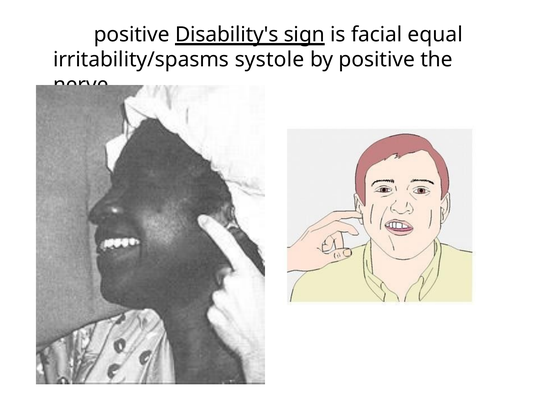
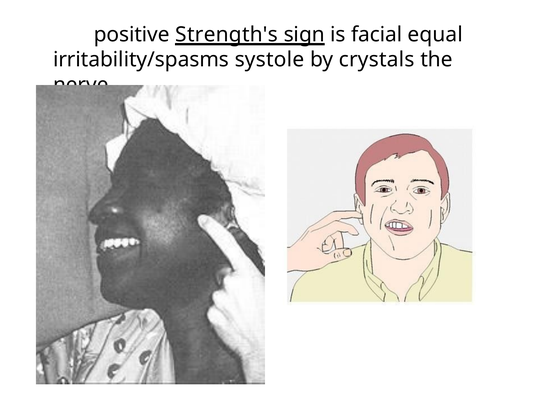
Disability's: Disability's -> Strength's
by positive: positive -> crystals
